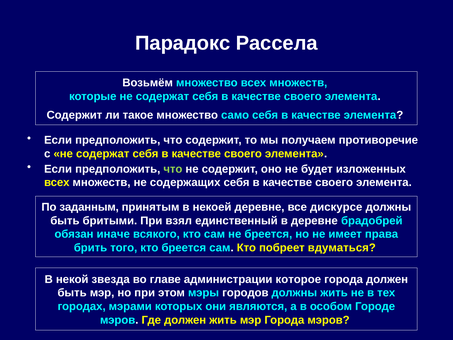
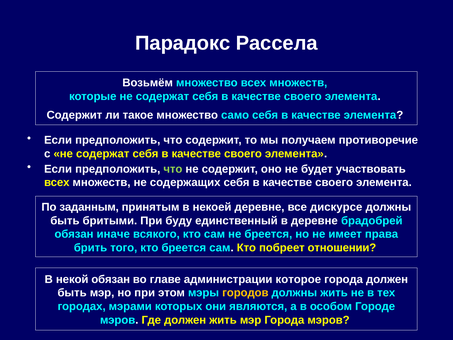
изложенных: изложенных -> участвовать
взял: взял -> буду
вдуматься: вдуматься -> отношении
некой звезда: звезда -> обязан
городов colour: white -> yellow
